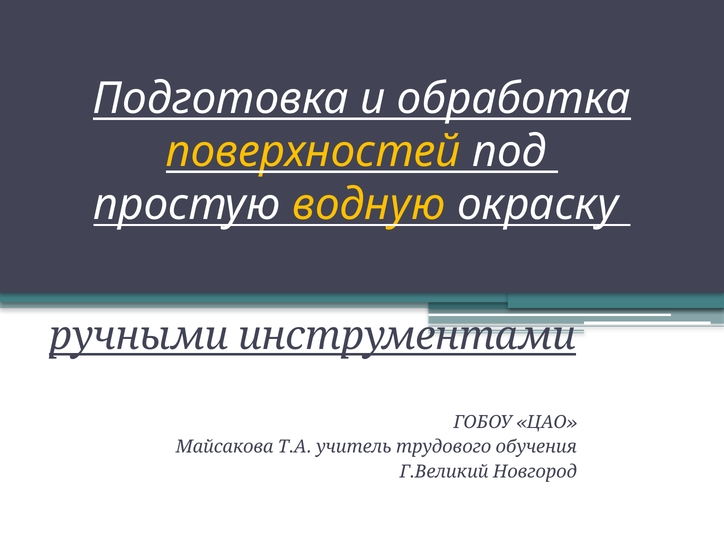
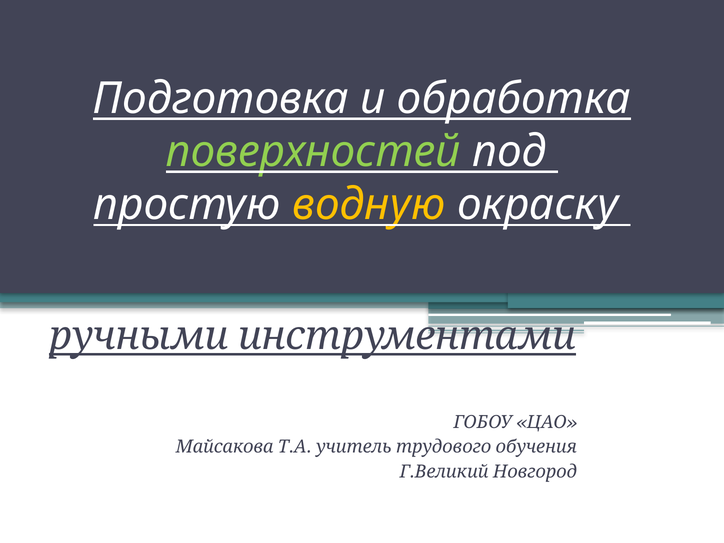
поверхностей colour: yellow -> light green
